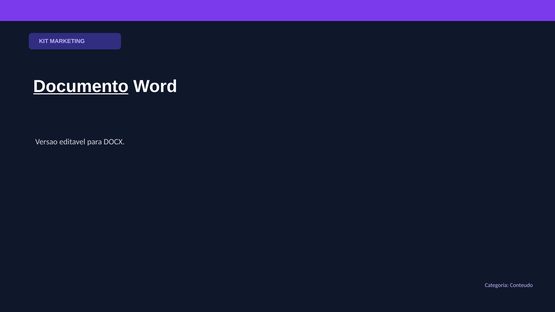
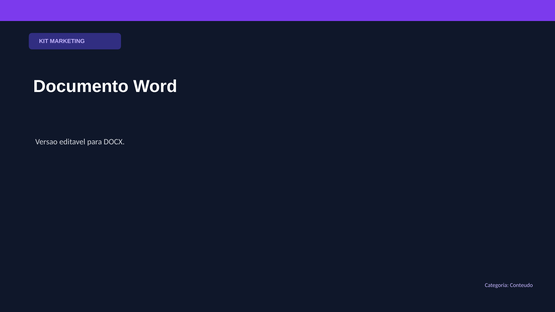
Documento underline: present -> none
